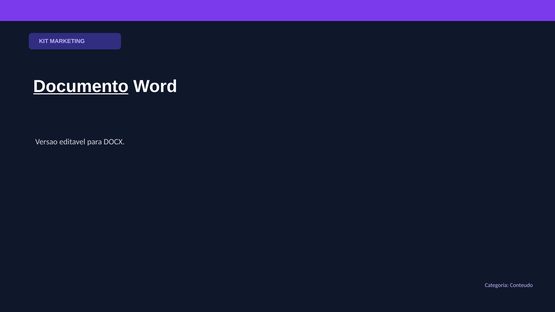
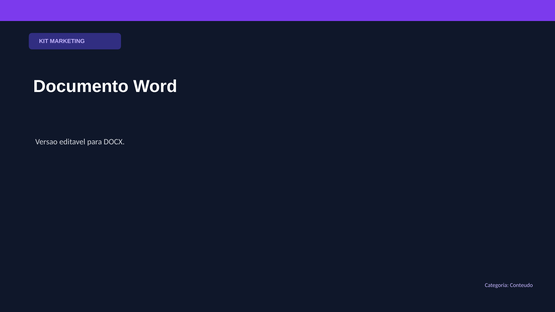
Documento underline: present -> none
